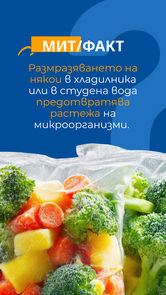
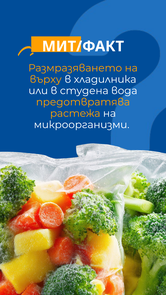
някои: някои -> върху
